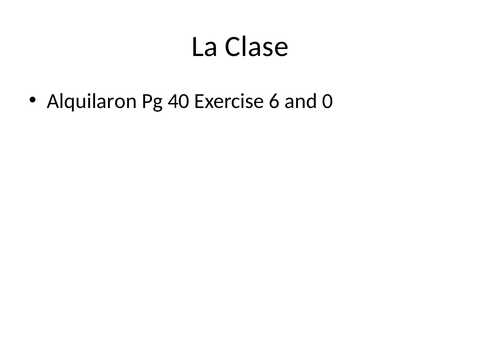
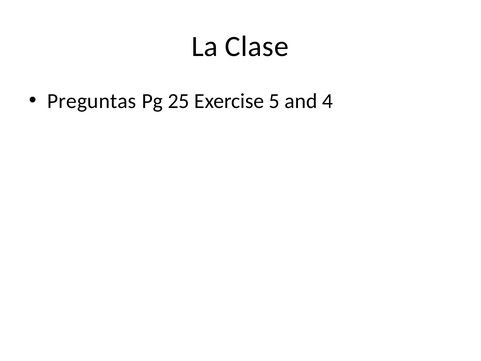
Alquilaron: Alquilaron -> Preguntas
40: 40 -> 25
6: 6 -> 5
0: 0 -> 4
